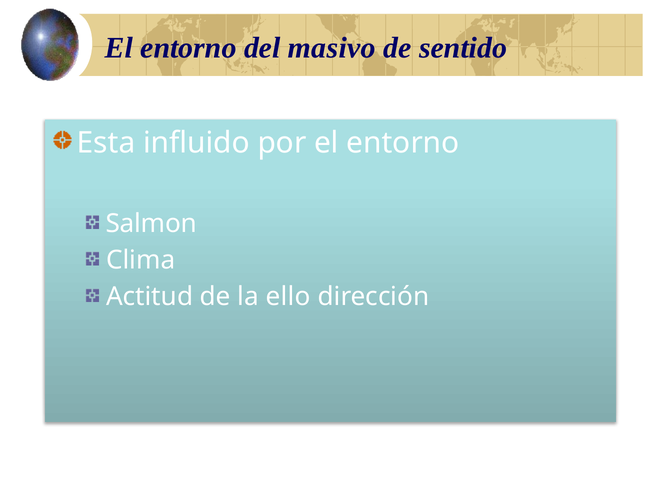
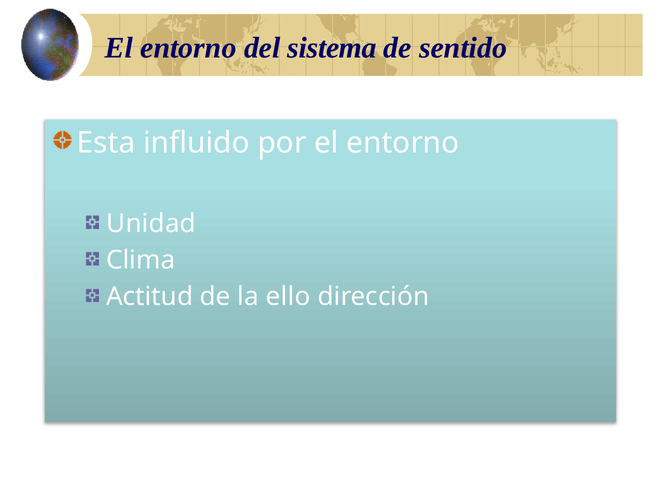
masivo: masivo -> sistema
Salmon: Salmon -> Unidad
